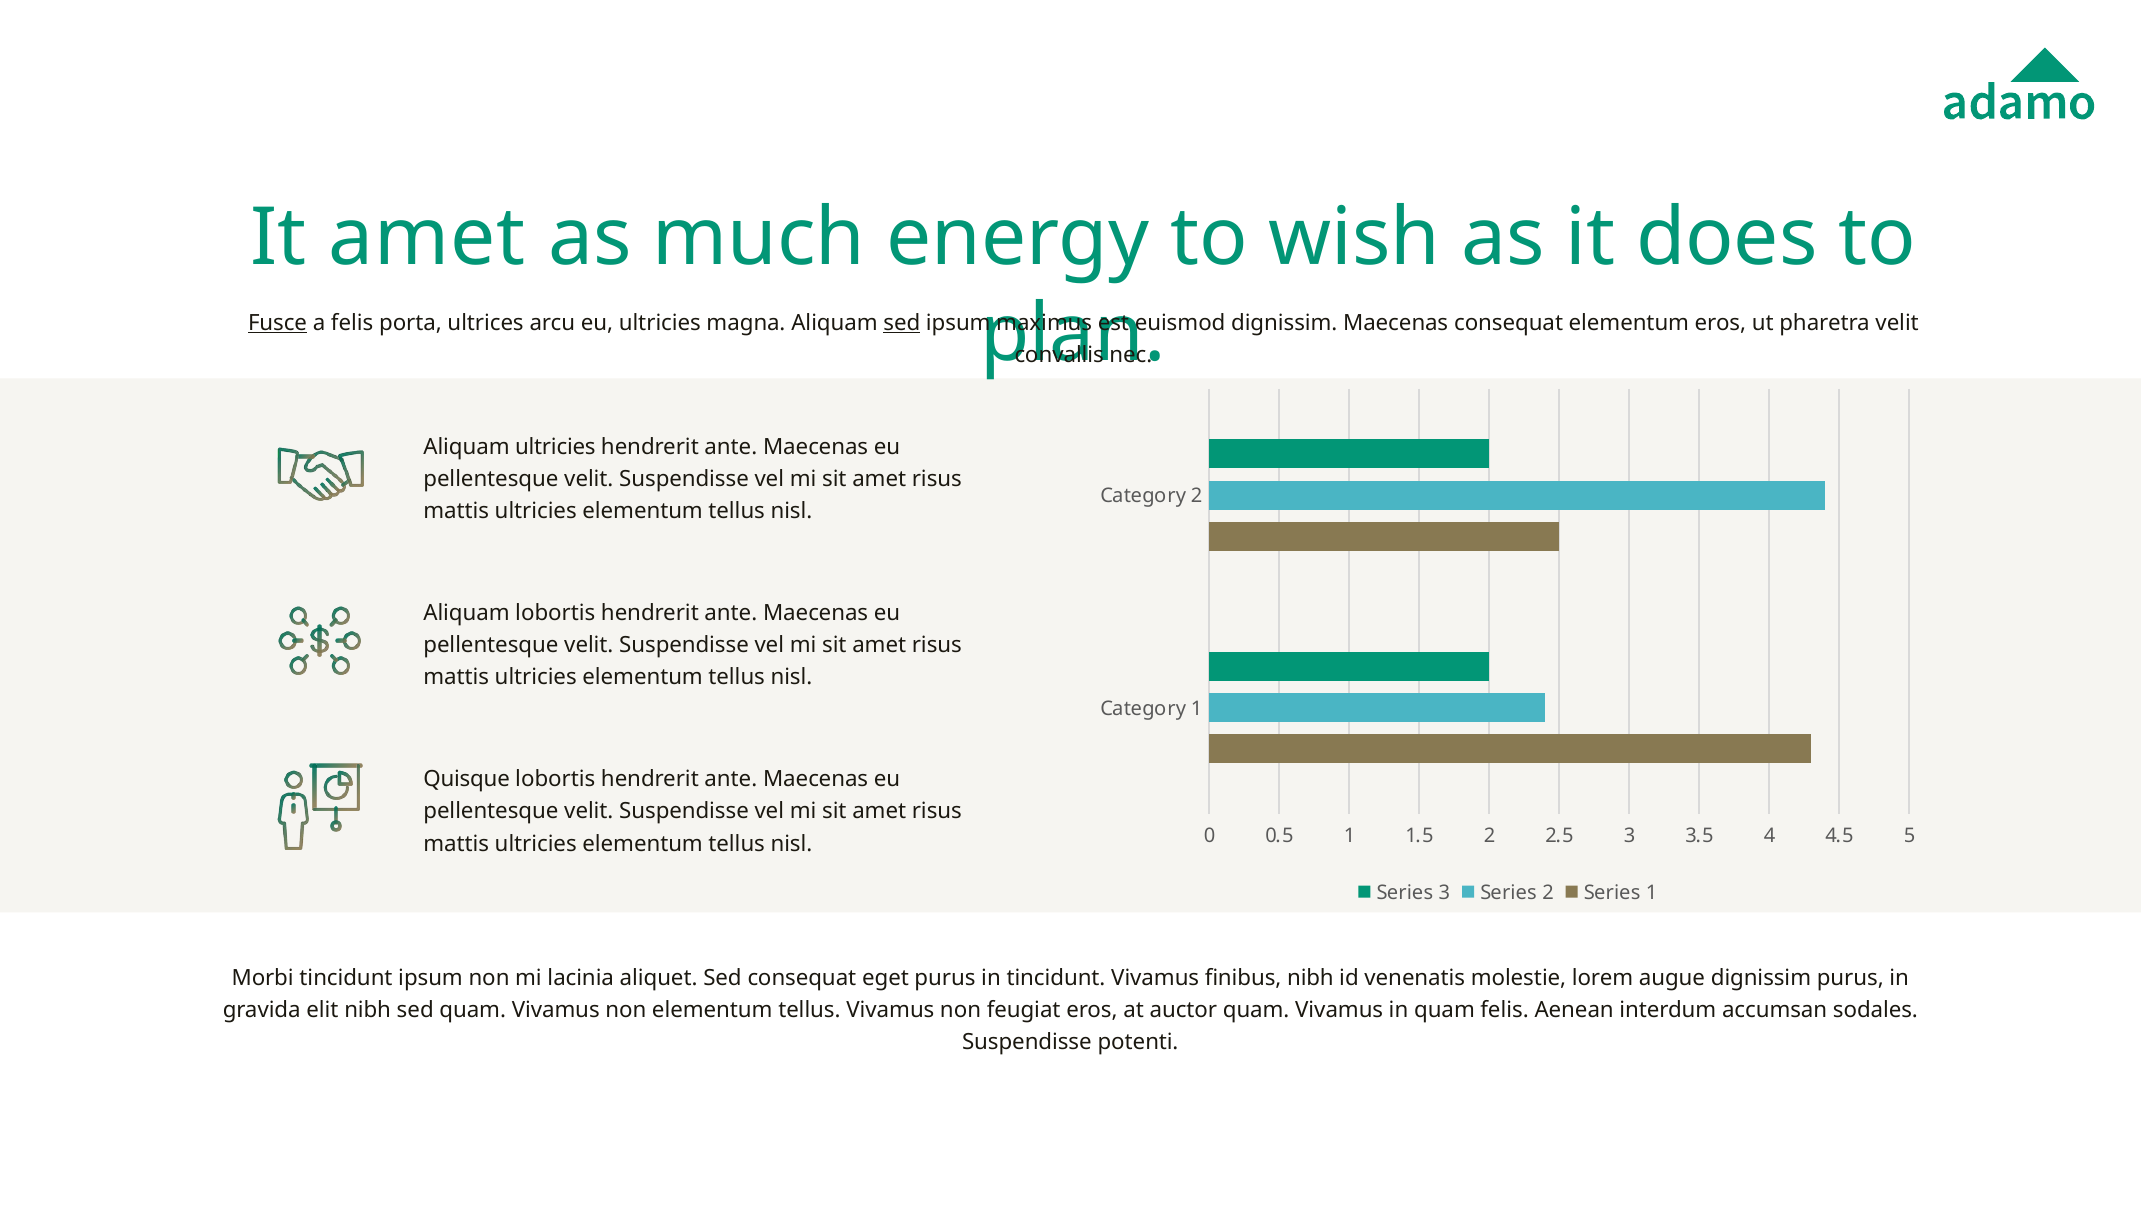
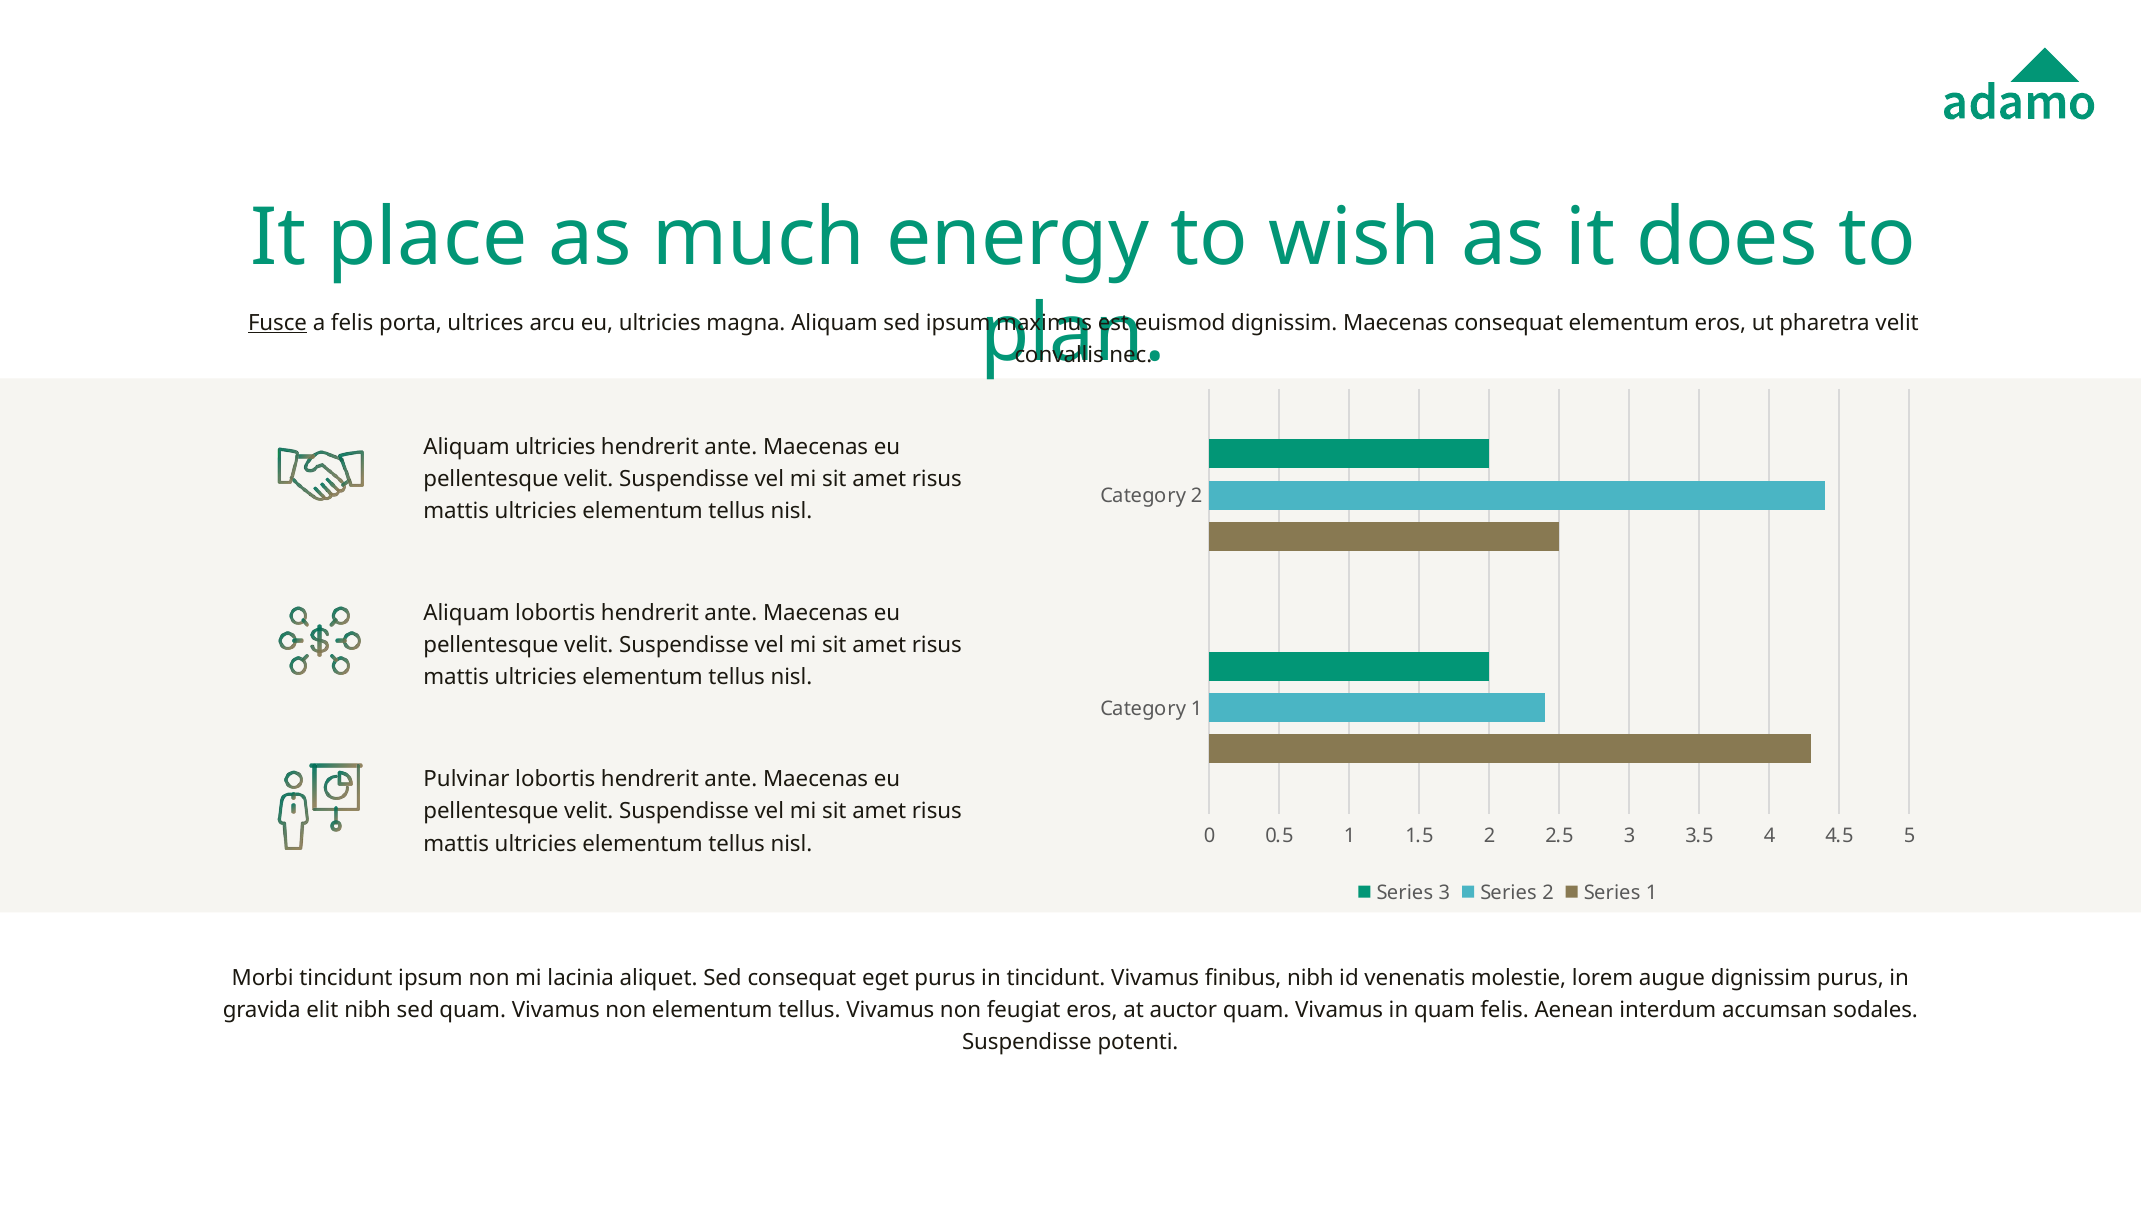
It amet: amet -> place
sed at (902, 323) underline: present -> none
Quisque: Quisque -> Pulvinar
